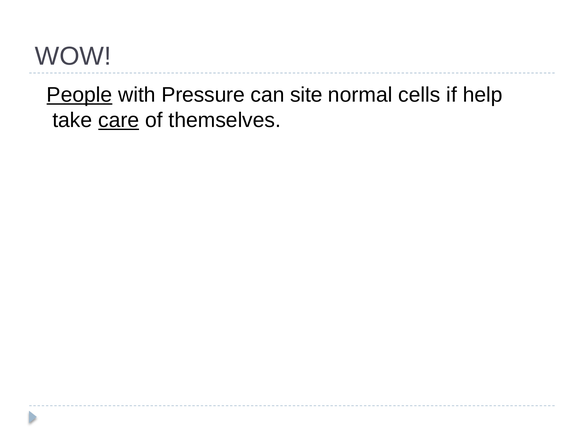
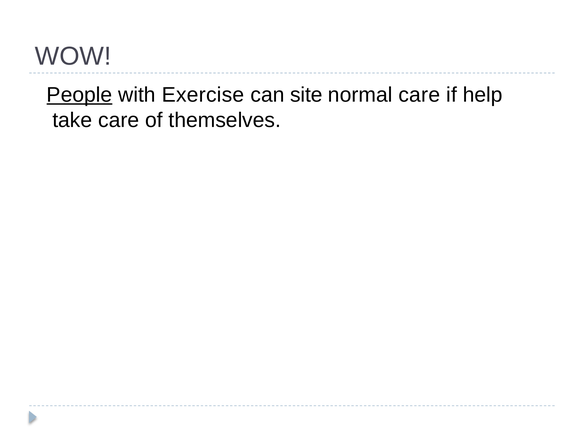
Pressure: Pressure -> Exercise
normal cells: cells -> care
care at (119, 120) underline: present -> none
